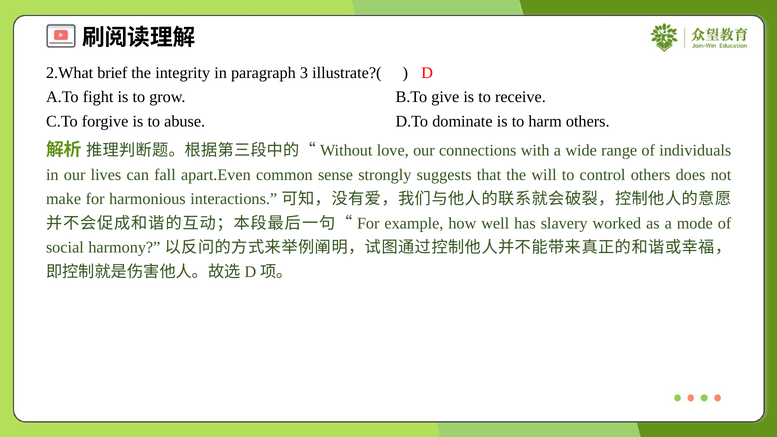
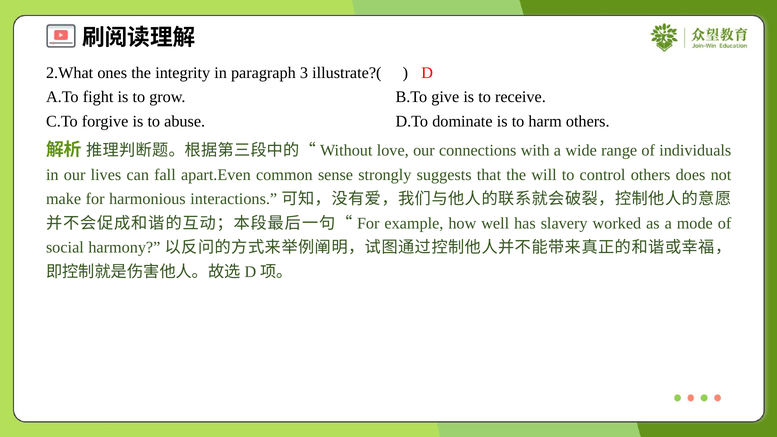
brief: brief -> ones
